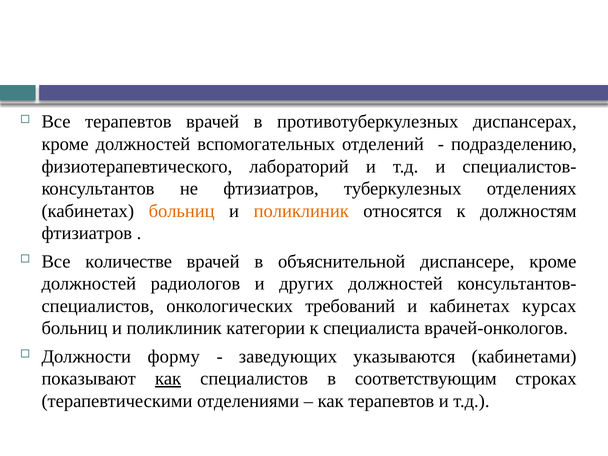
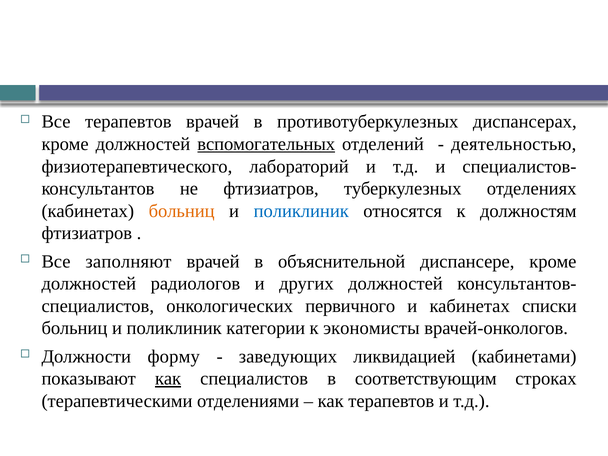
вспомогательных underline: none -> present
подразделению: подразделению -> деятельностью
поликлиник at (301, 211) colour: orange -> blue
количестве: количестве -> заполняют
требований: требований -> первичного
курсах: курсах -> списки
специалиста: специалиста -> экономисты
указываются: указываются -> ликвидацией
